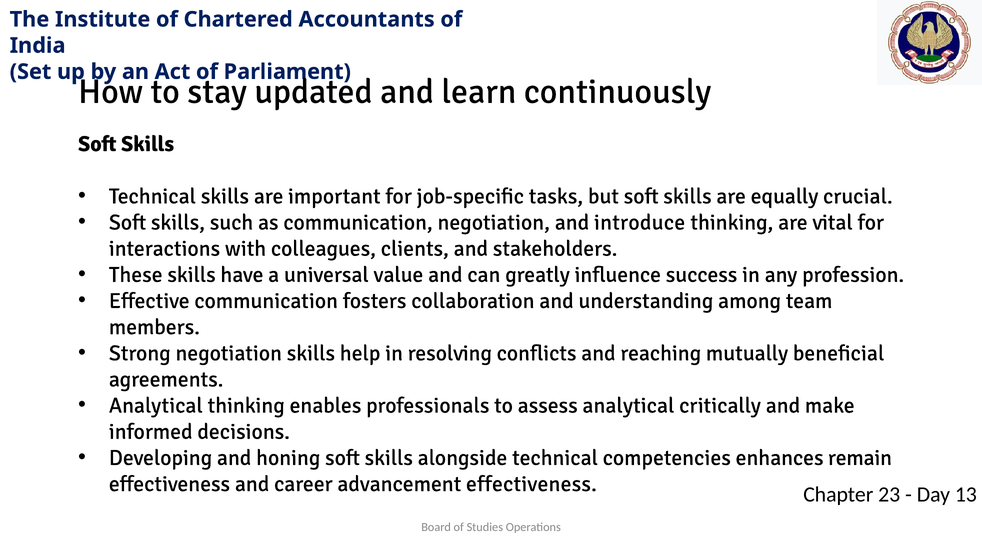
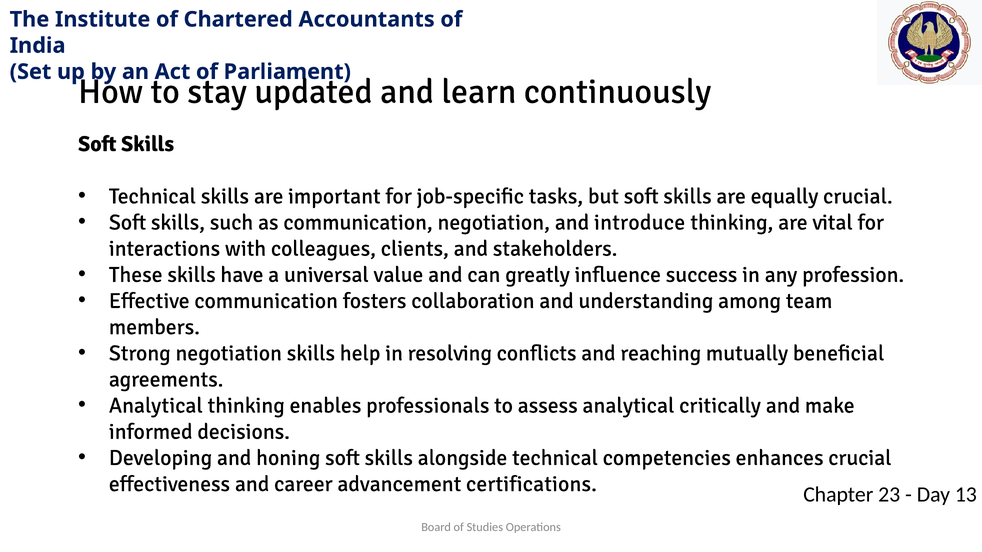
enhances remain: remain -> crucial
advancement effectiveness: effectiveness -> certifications
